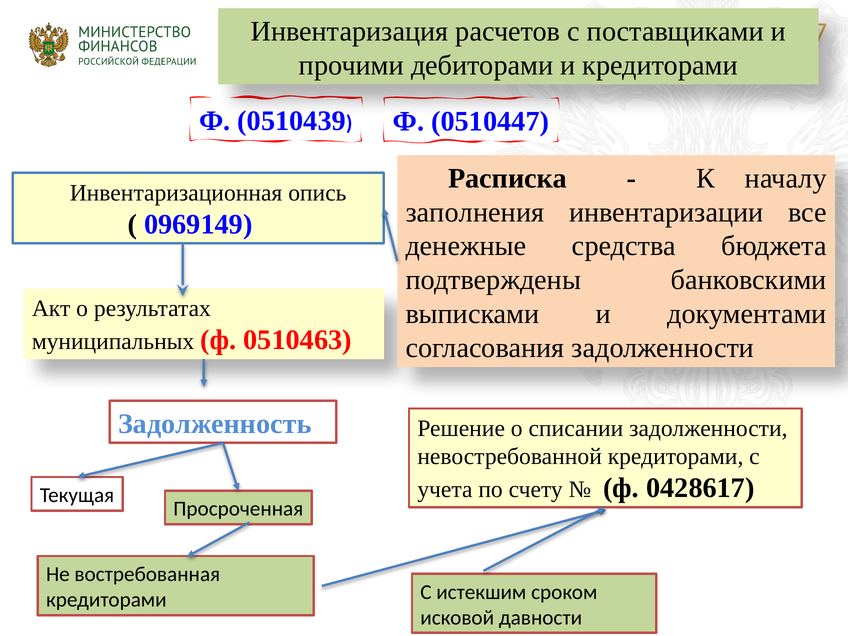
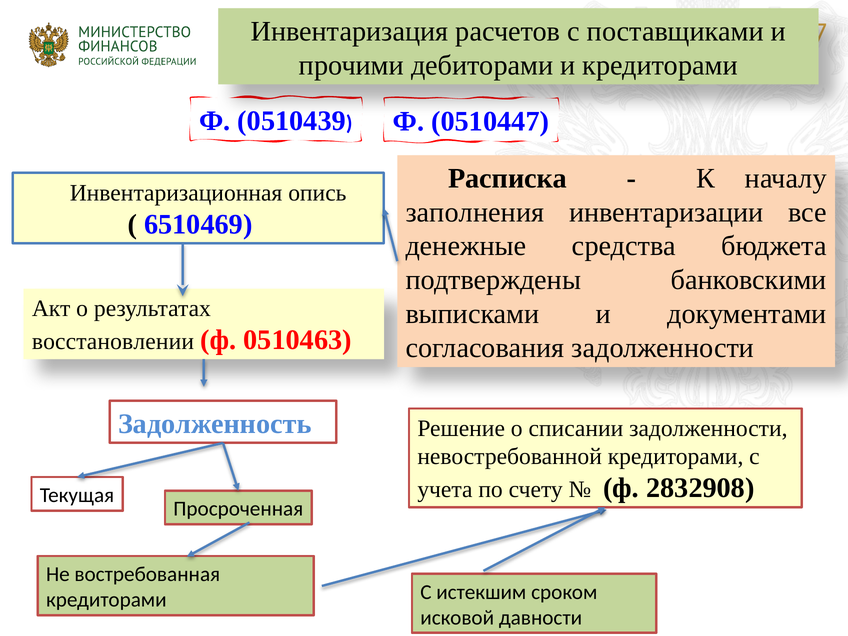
0969149: 0969149 -> 6510469
муниципальных: муниципальных -> восстановлении
0428617: 0428617 -> 2832908
